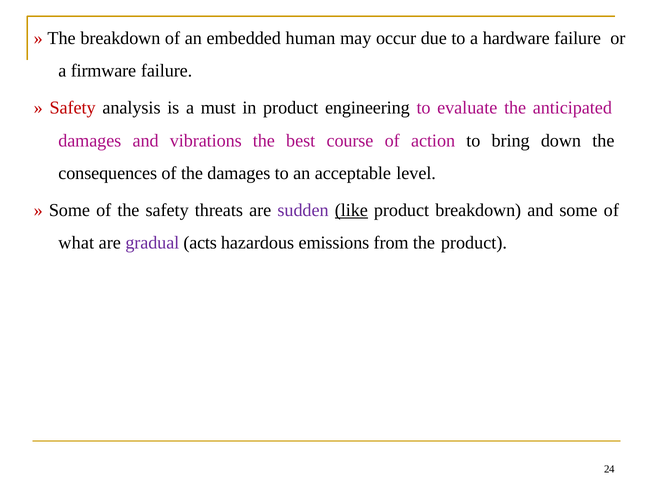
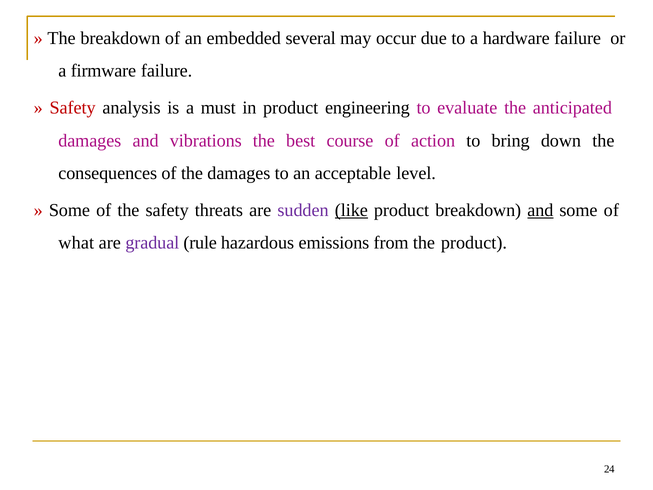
human: human -> several
and at (540, 210) underline: none -> present
acts: acts -> rule
